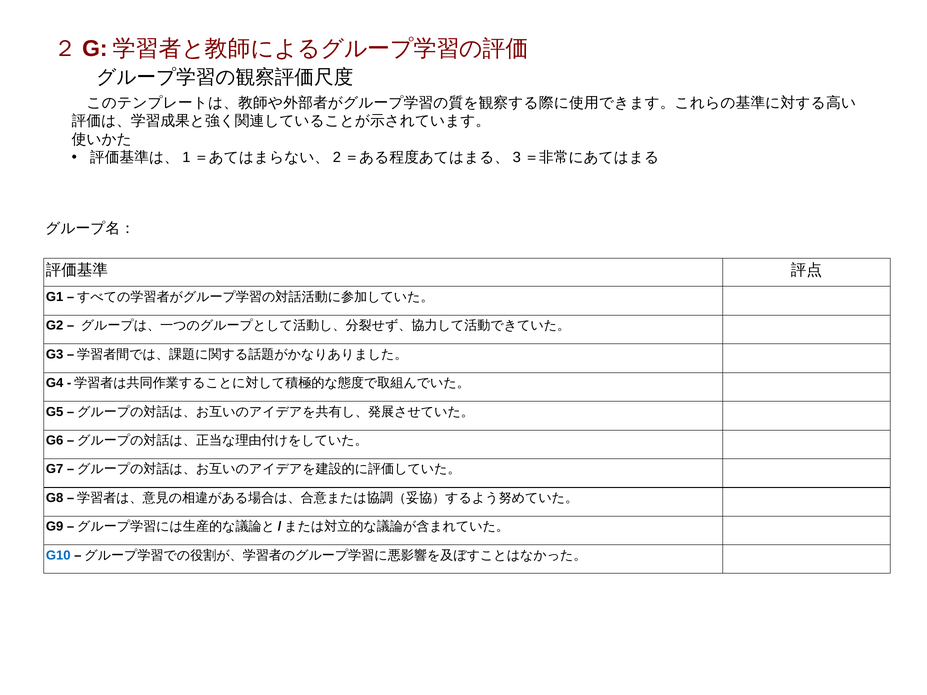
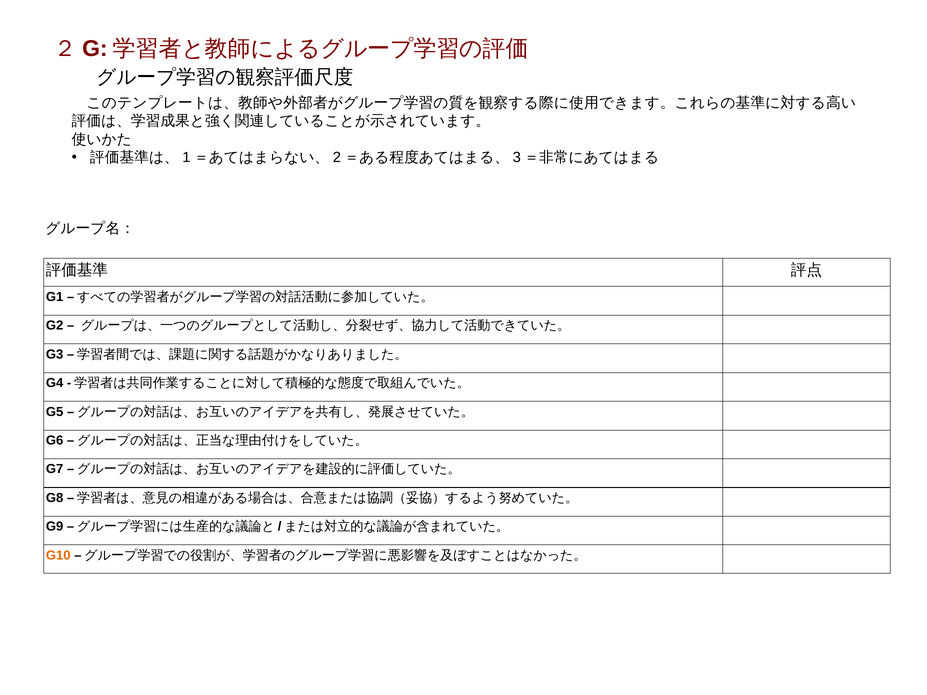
G10 colour: blue -> orange
